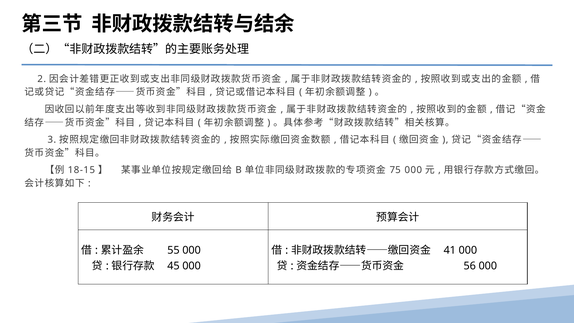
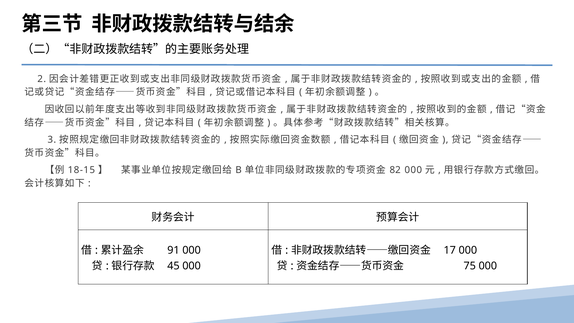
75: 75 -> 82
55: 55 -> 91
41: 41 -> 17
56: 56 -> 75
